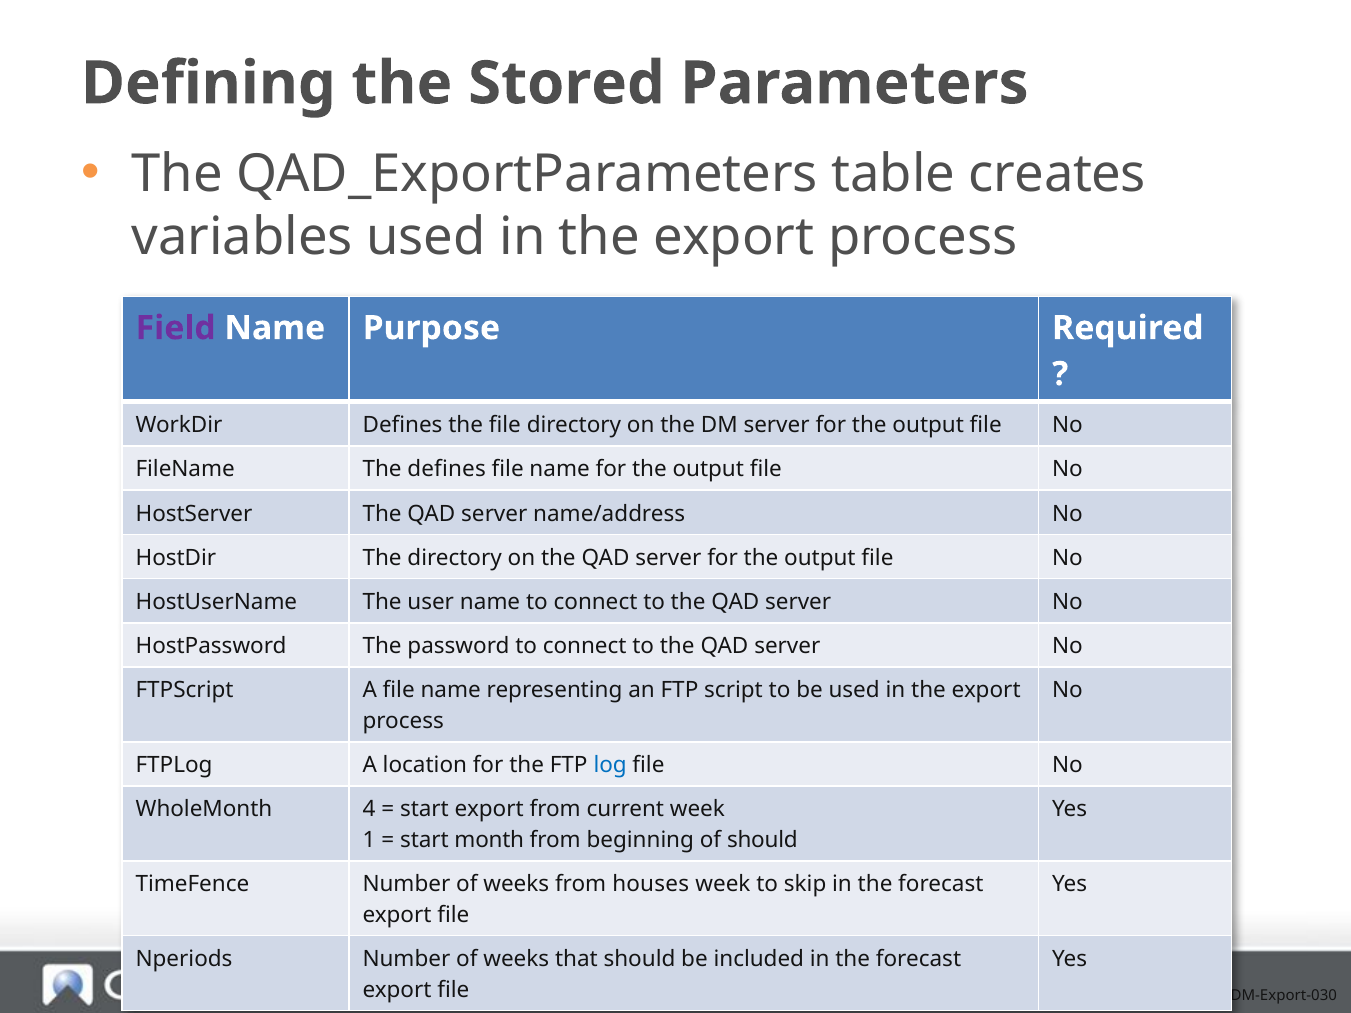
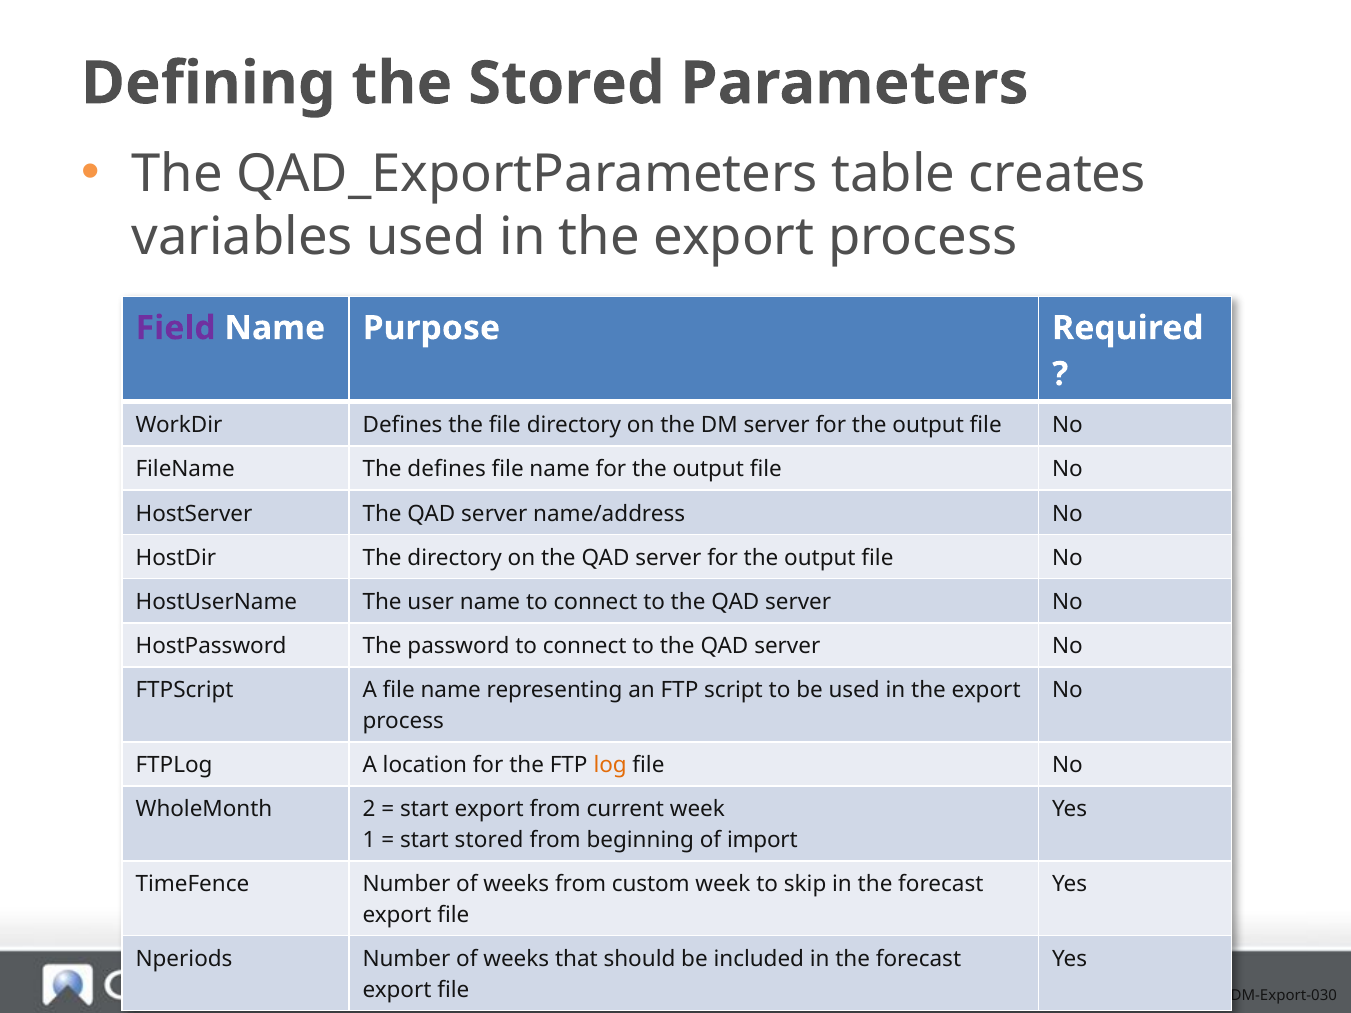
log colour: blue -> orange
4: 4 -> 2
start month: month -> stored
of should: should -> import
houses: houses -> custom
